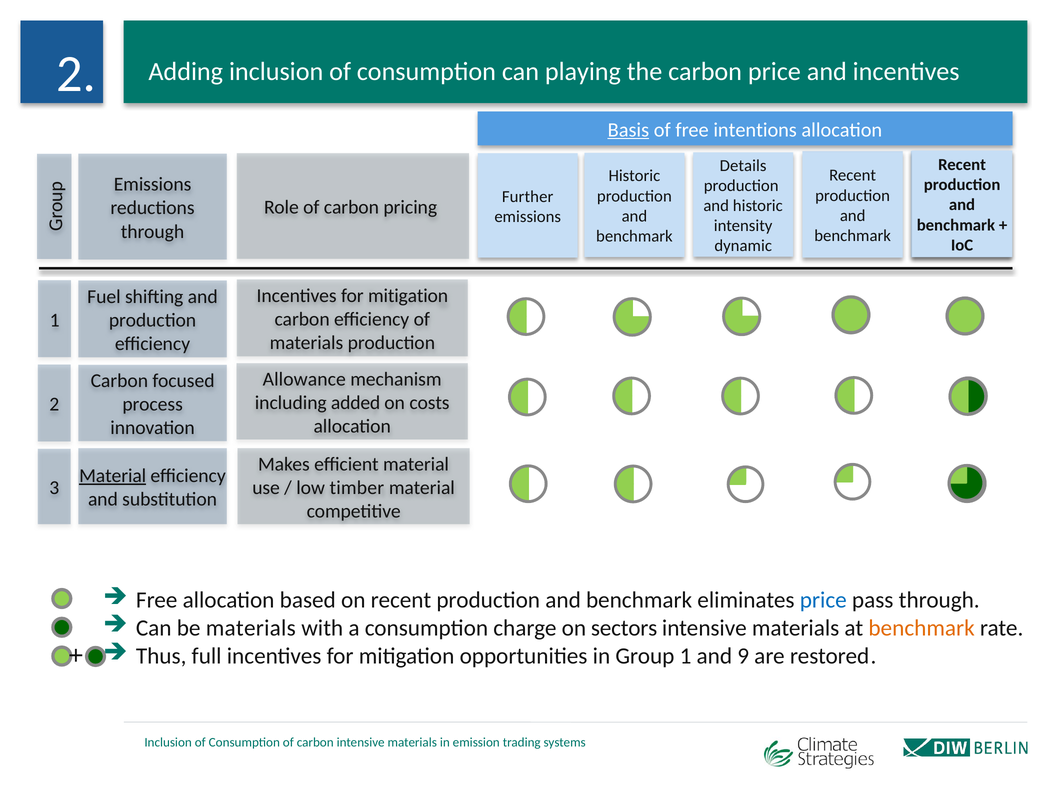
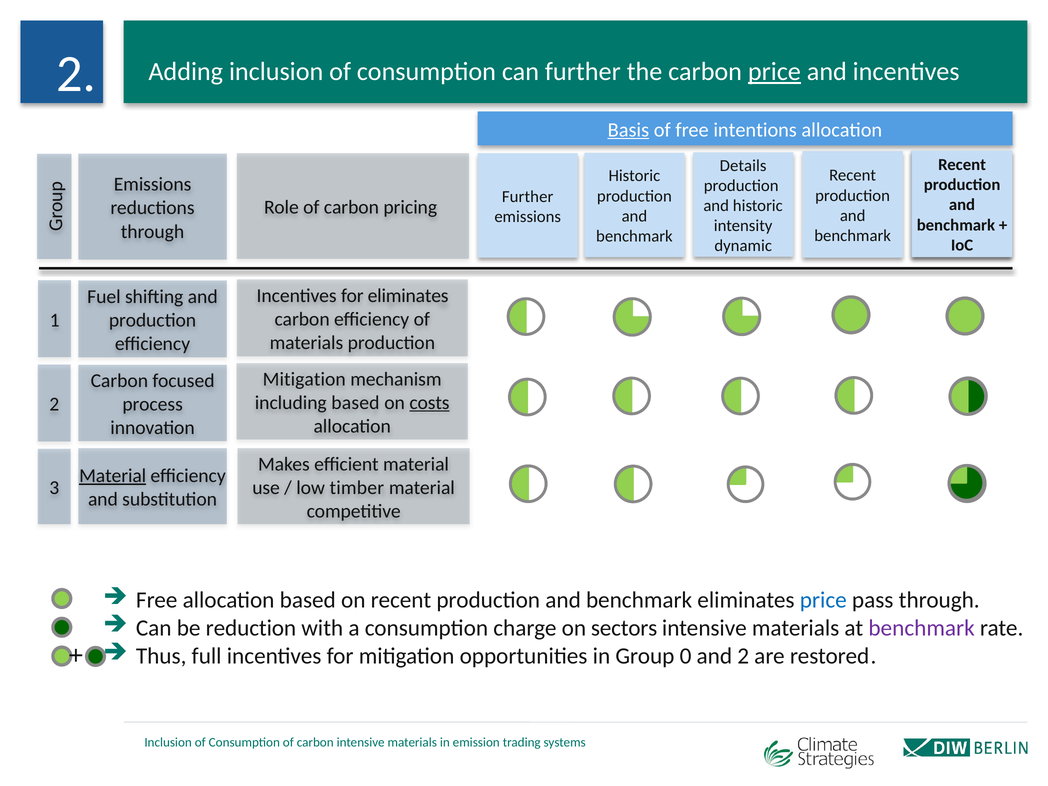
can playing: playing -> further
price at (774, 72) underline: none -> present
mitigation at (408, 296): mitigation -> eliminates
Allowance at (304, 379): Allowance -> Mitigation
including added: added -> based
costs underline: none -> present
be materials: materials -> reduction
benchmark at (922, 628) colour: orange -> purple
Group 1: 1 -> 0
and 9: 9 -> 2
